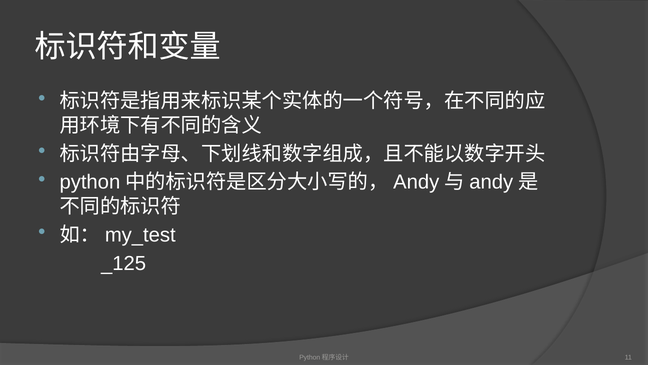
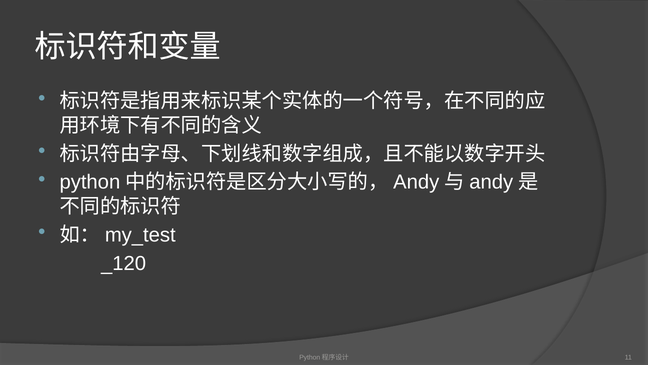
_125: _125 -> _120
